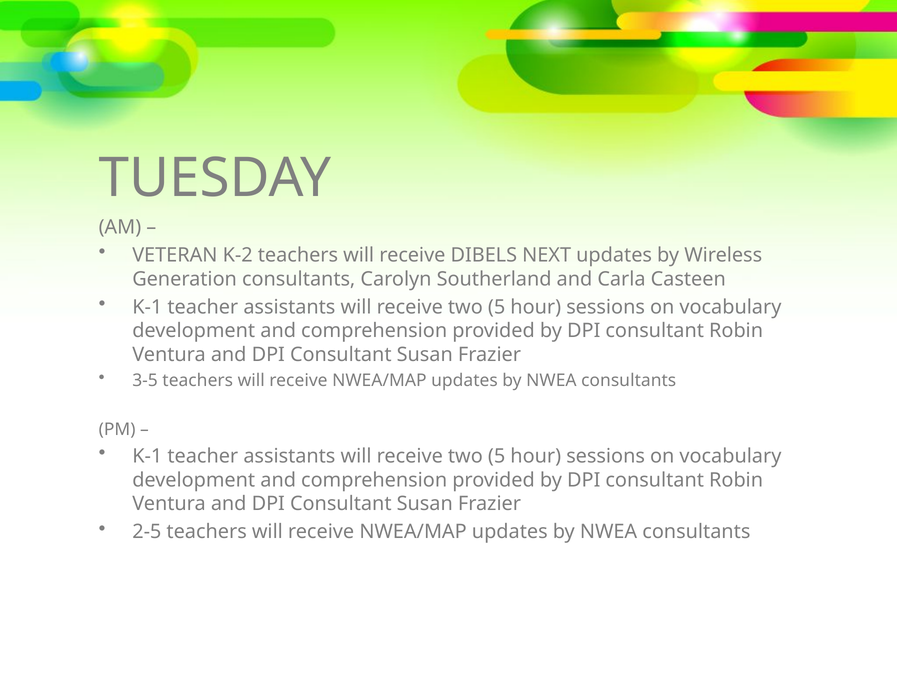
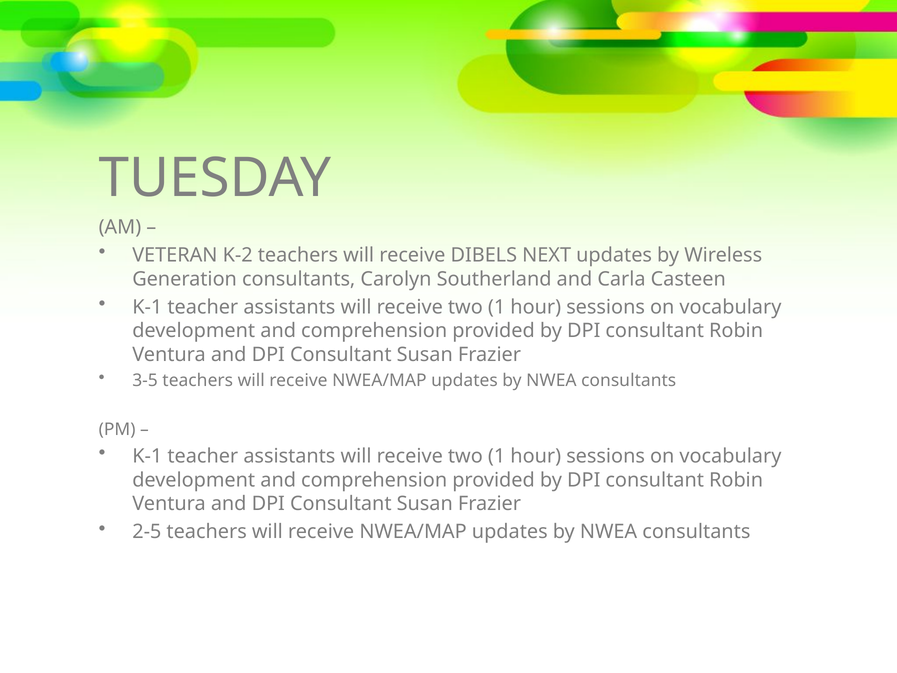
5 at (497, 307): 5 -> 1
5 at (497, 456): 5 -> 1
